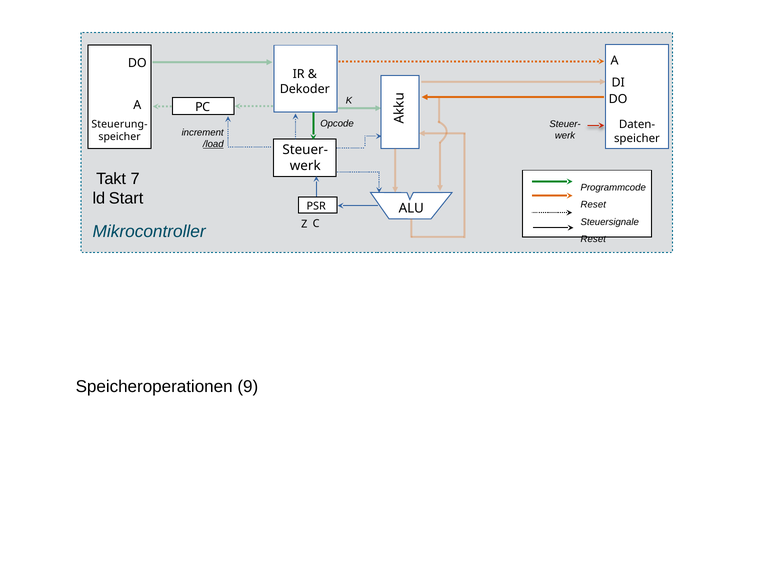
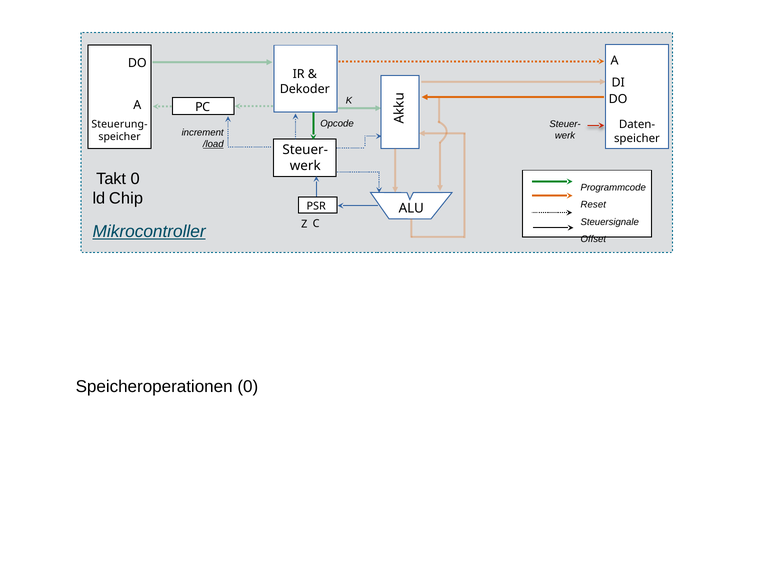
Takt 7: 7 -> 0
Start: Start -> Chip
Mikrocontroller underline: none -> present
Reset at (593, 239): Reset -> Offset
Speicheroperationen 9: 9 -> 0
